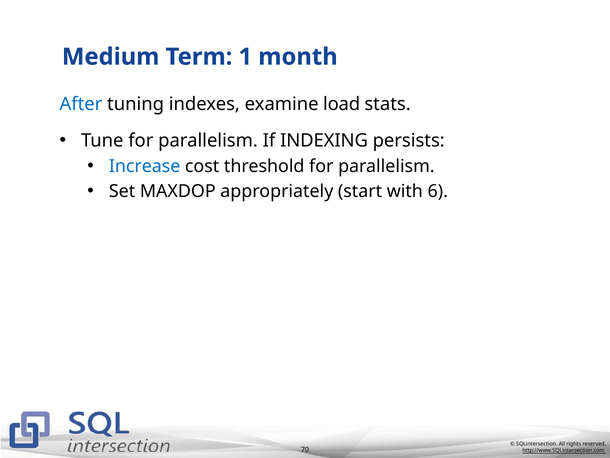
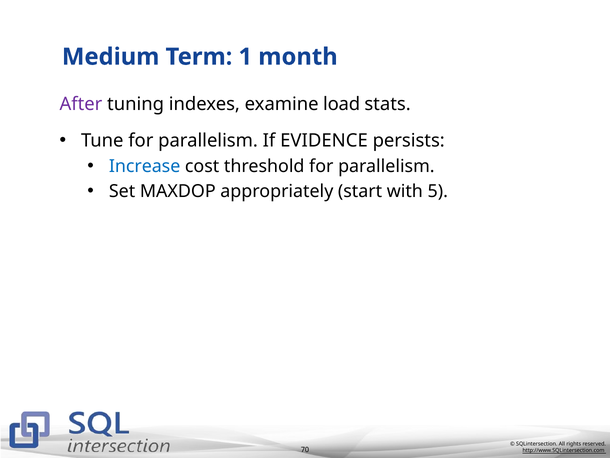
After colour: blue -> purple
INDEXING: INDEXING -> EVIDENCE
6: 6 -> 5
